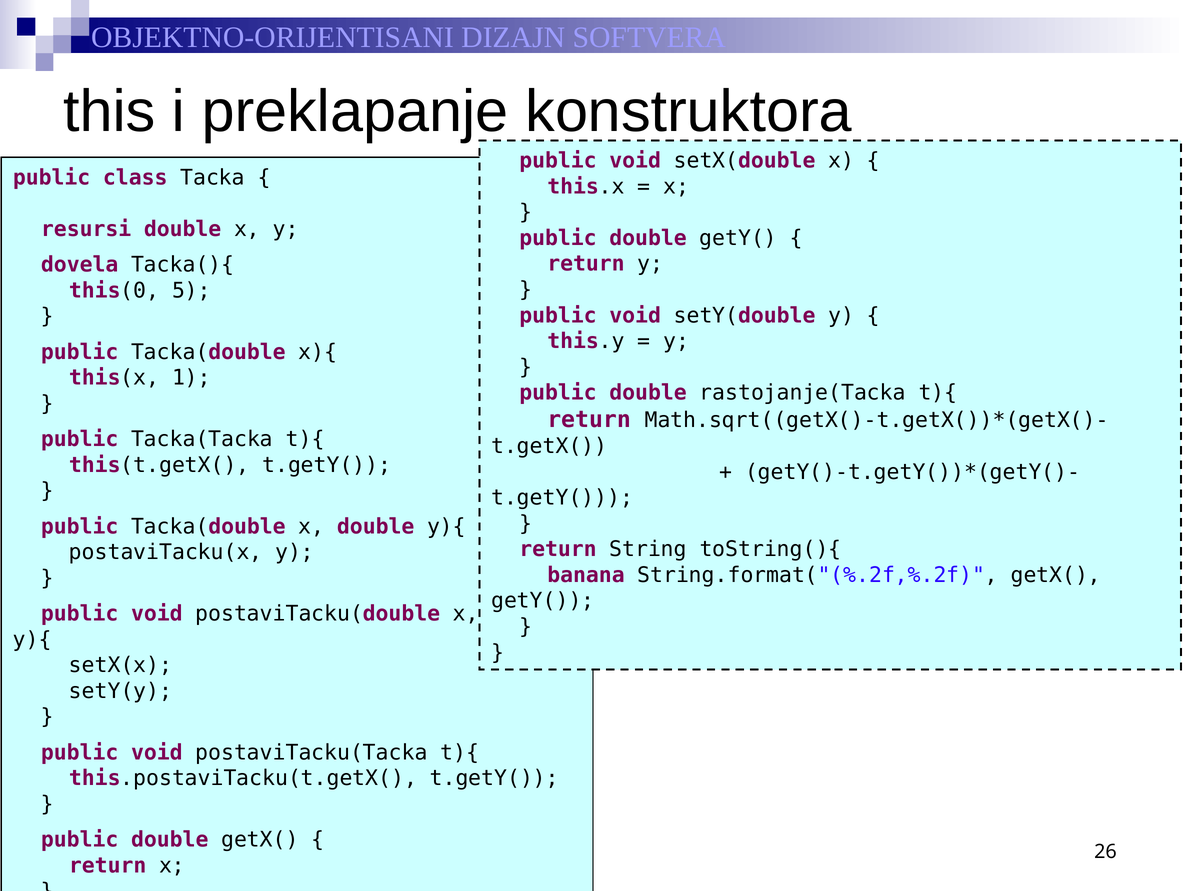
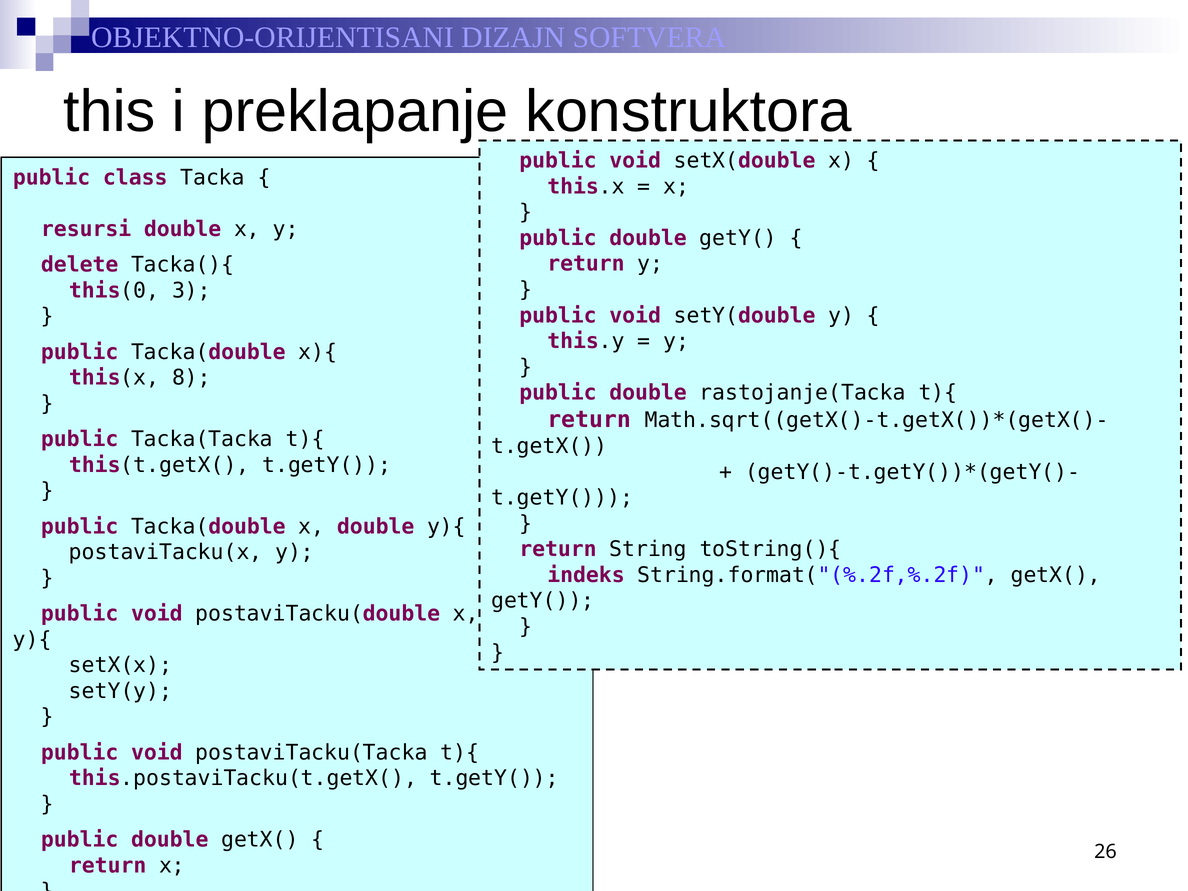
dovela: dovela -> delete
5: 5 -> 3
1: 1 -> 8
banana: banana -> indeks
